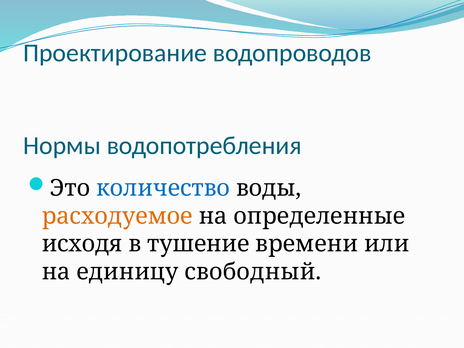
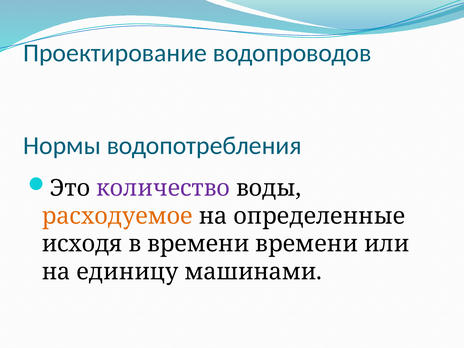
количество colour: blue -> purple
в тушение: тушение -> времени
свободный: свободный -> машинами
